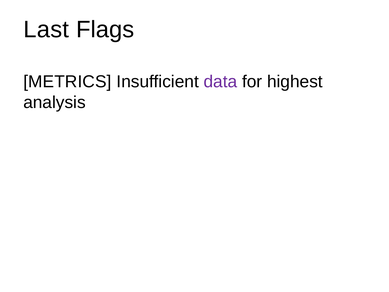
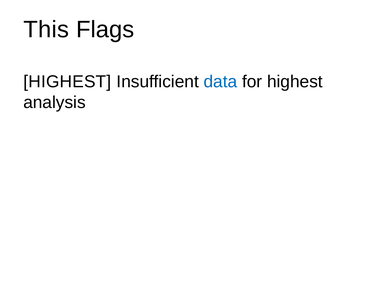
Last: Last -> This
METRICS at (67, 82): METRICS -> HIGHEST
data colour: purple -> blue
